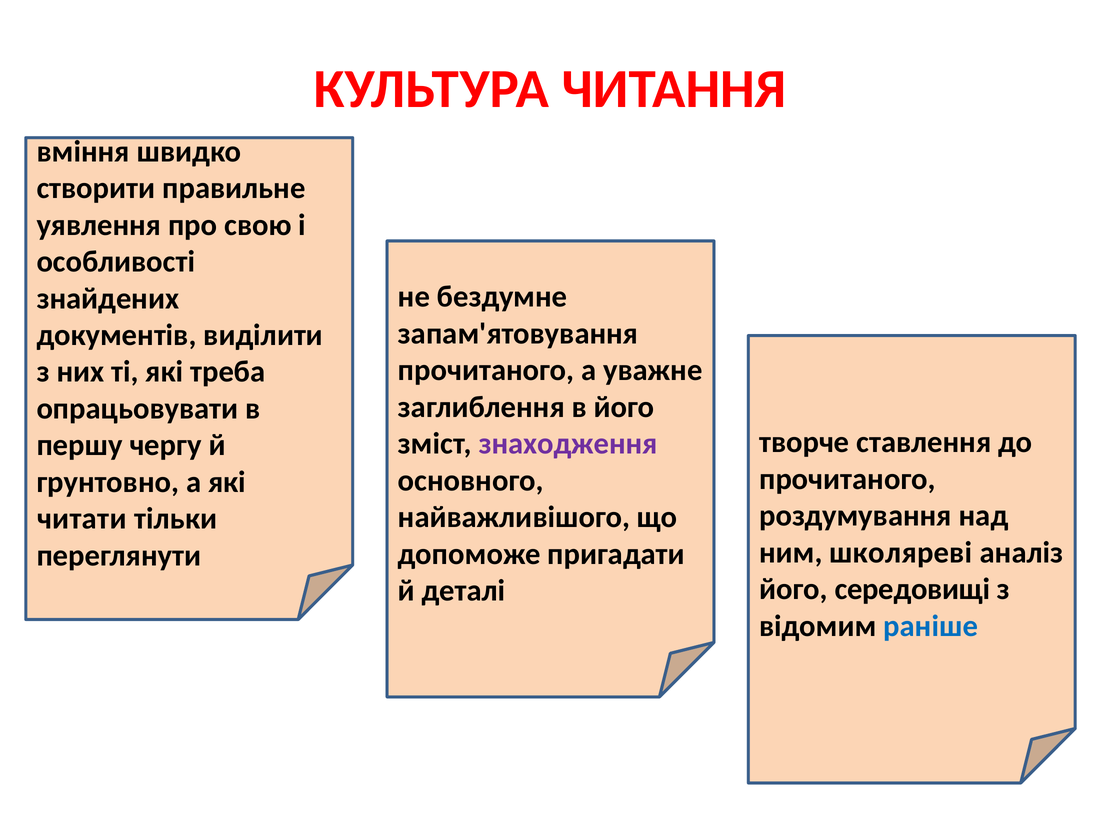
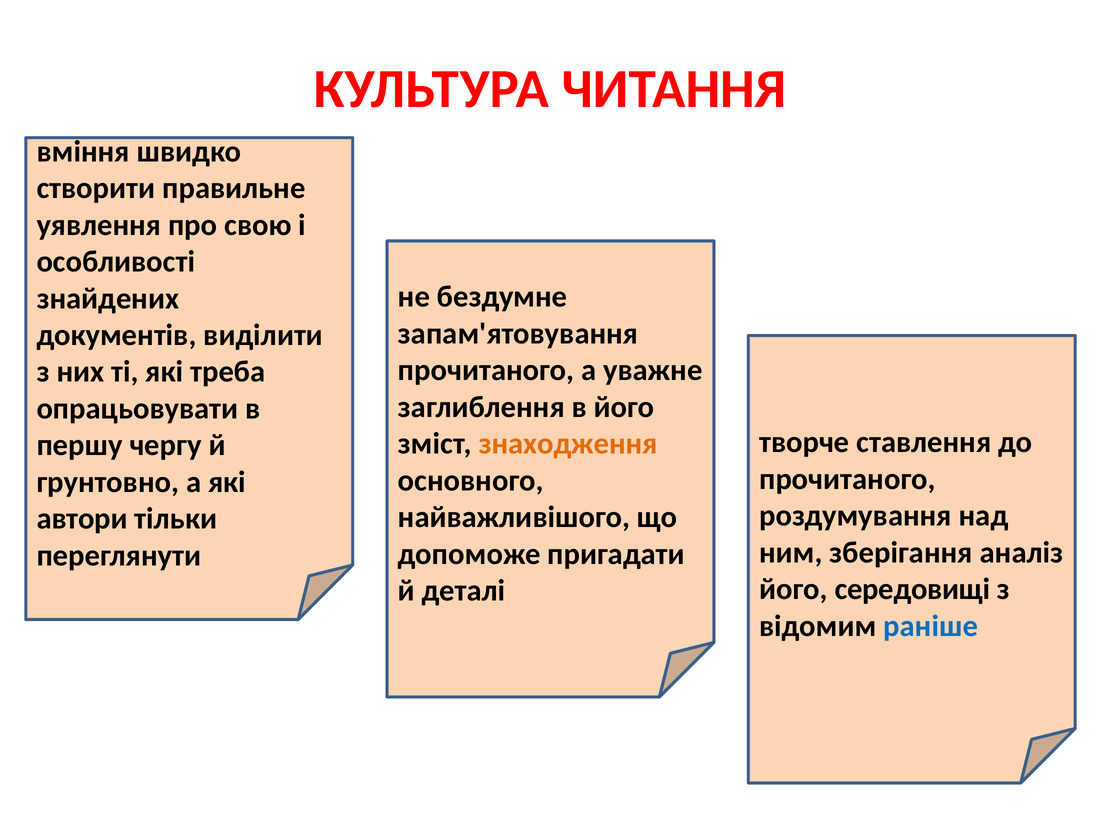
знаходження colour: purple -> orange
читати: читати -> автори
школяреві: школяреві -> зберігання
